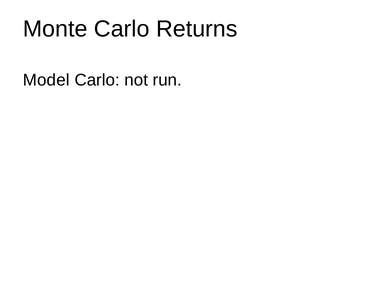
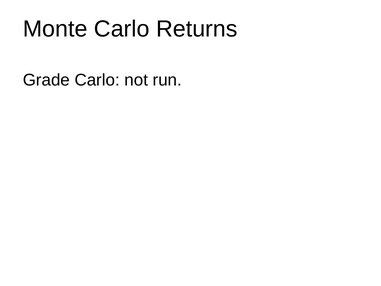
Model: Model -> Grade
